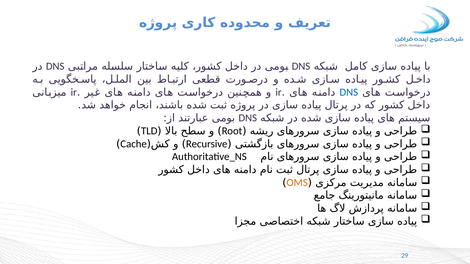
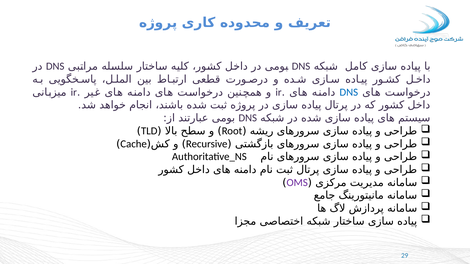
OMS colour: orange -> purple
